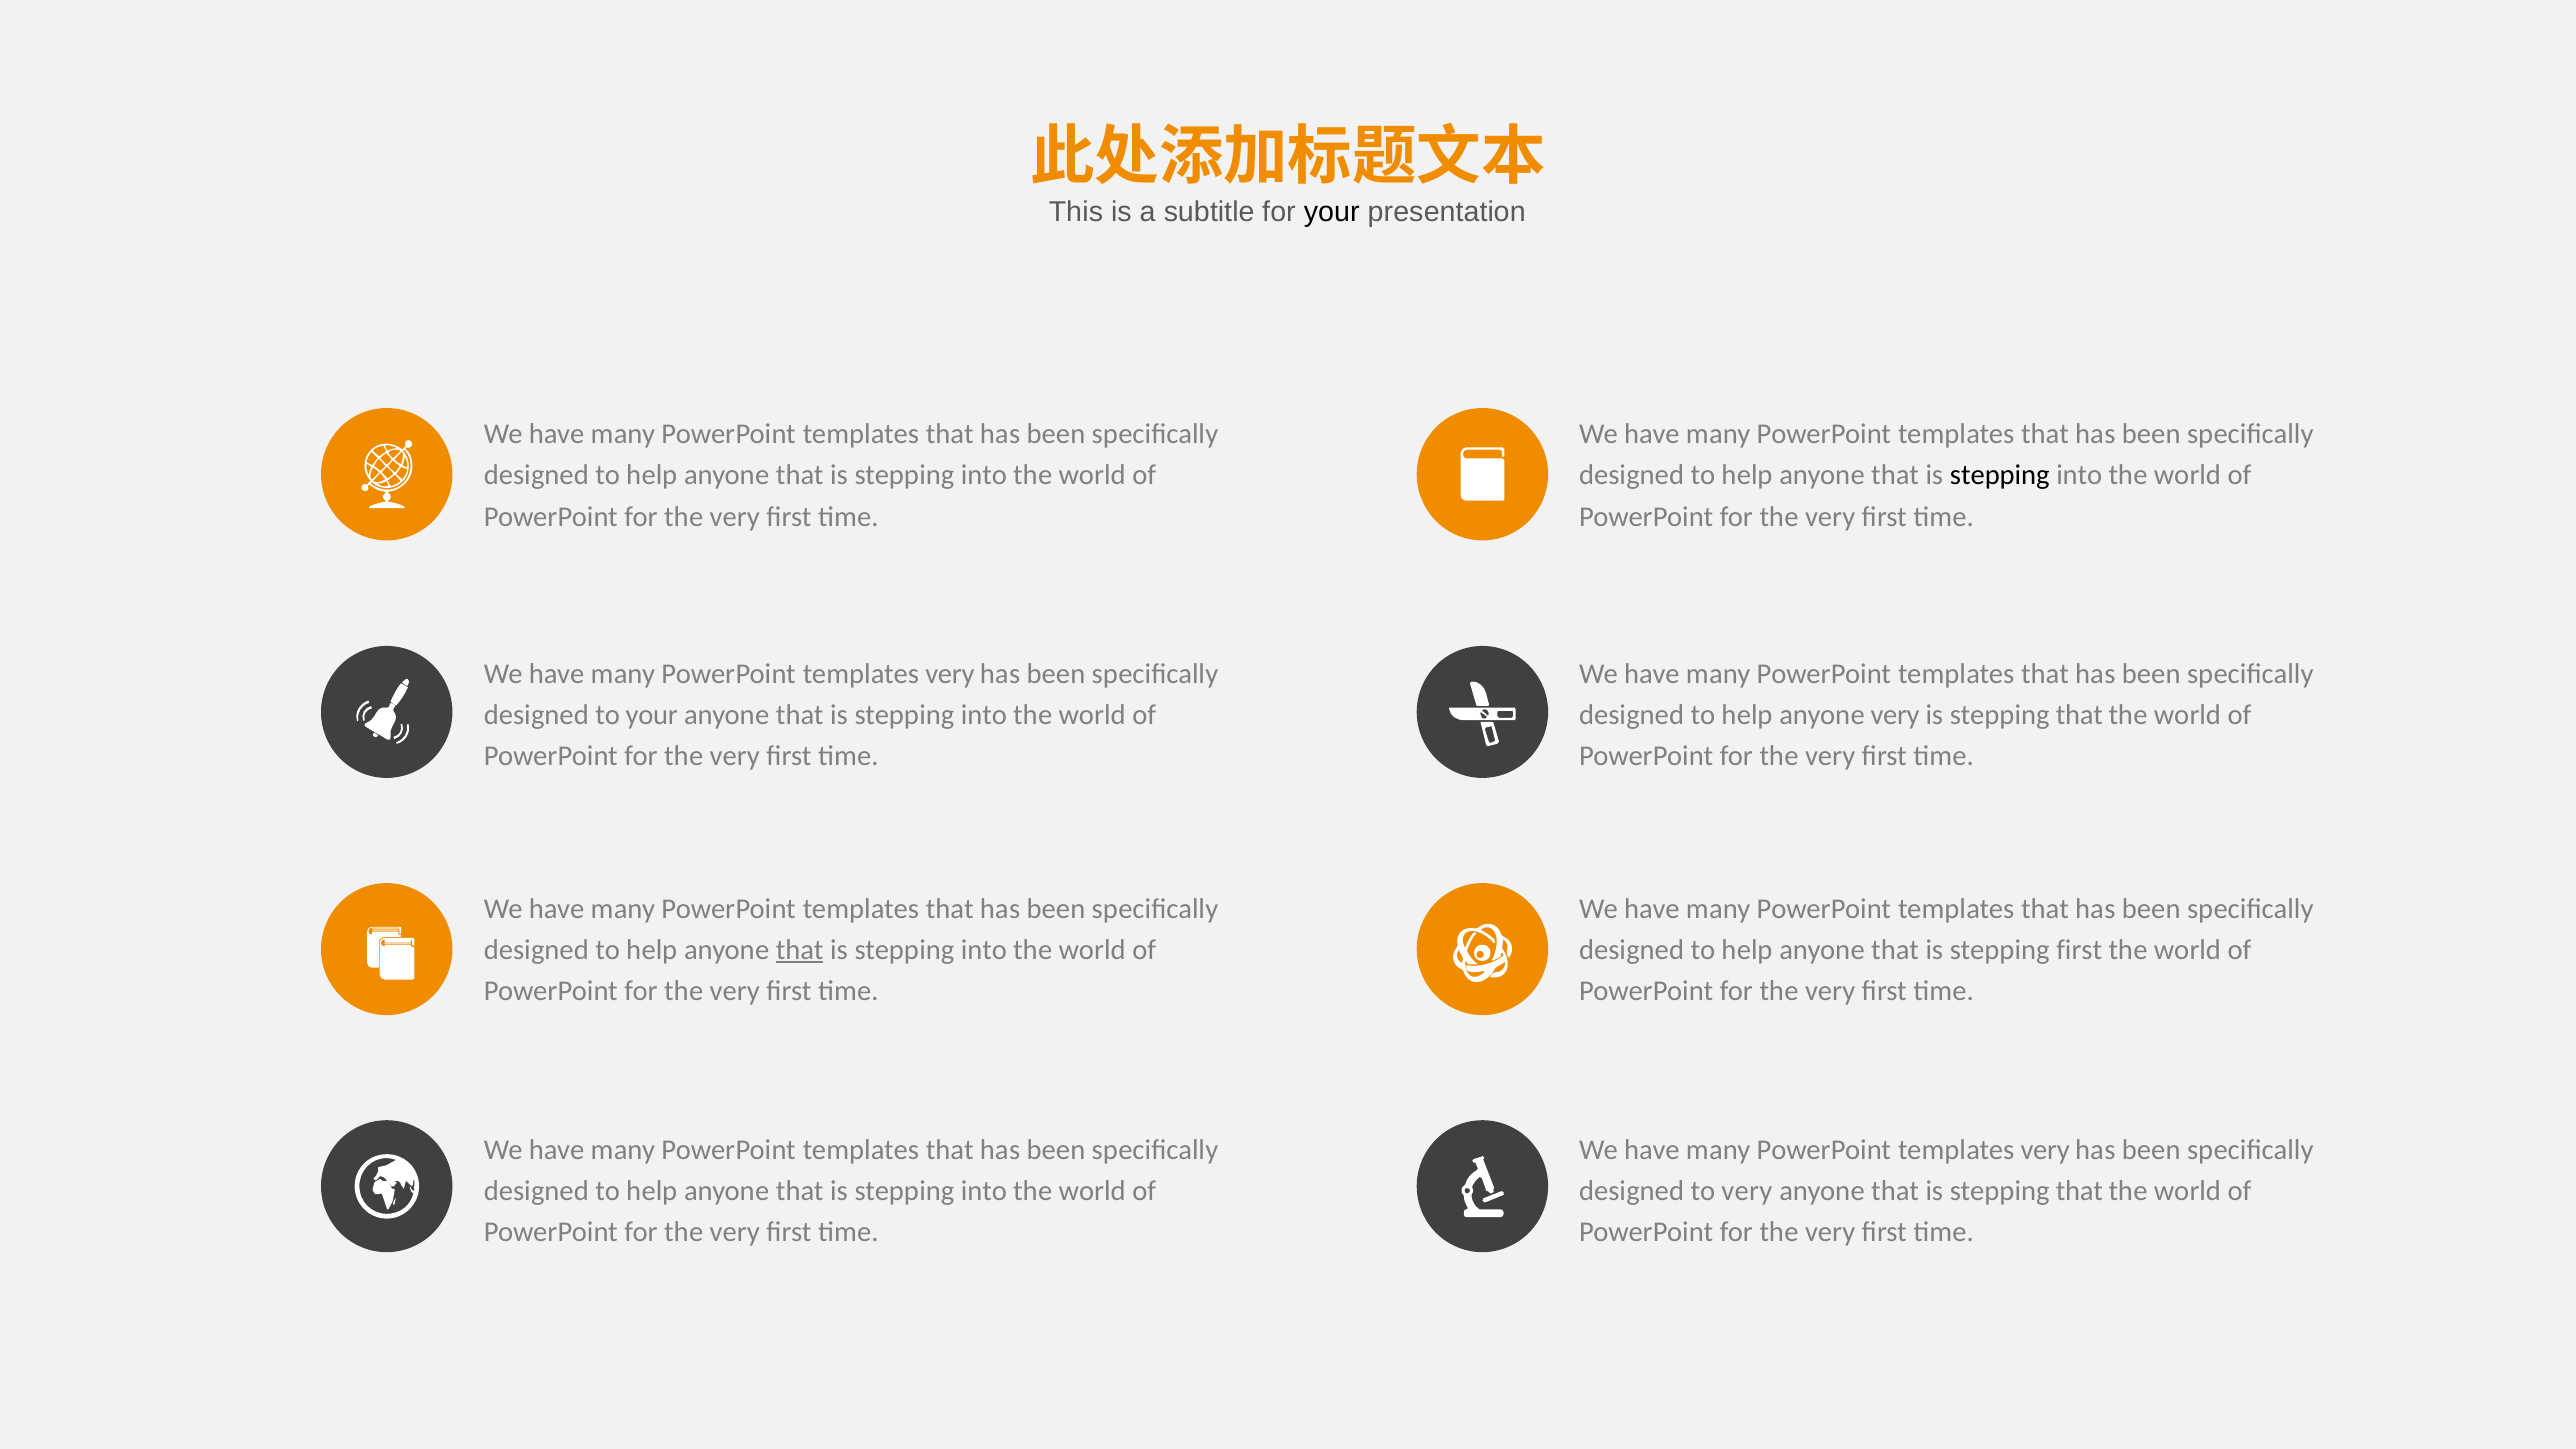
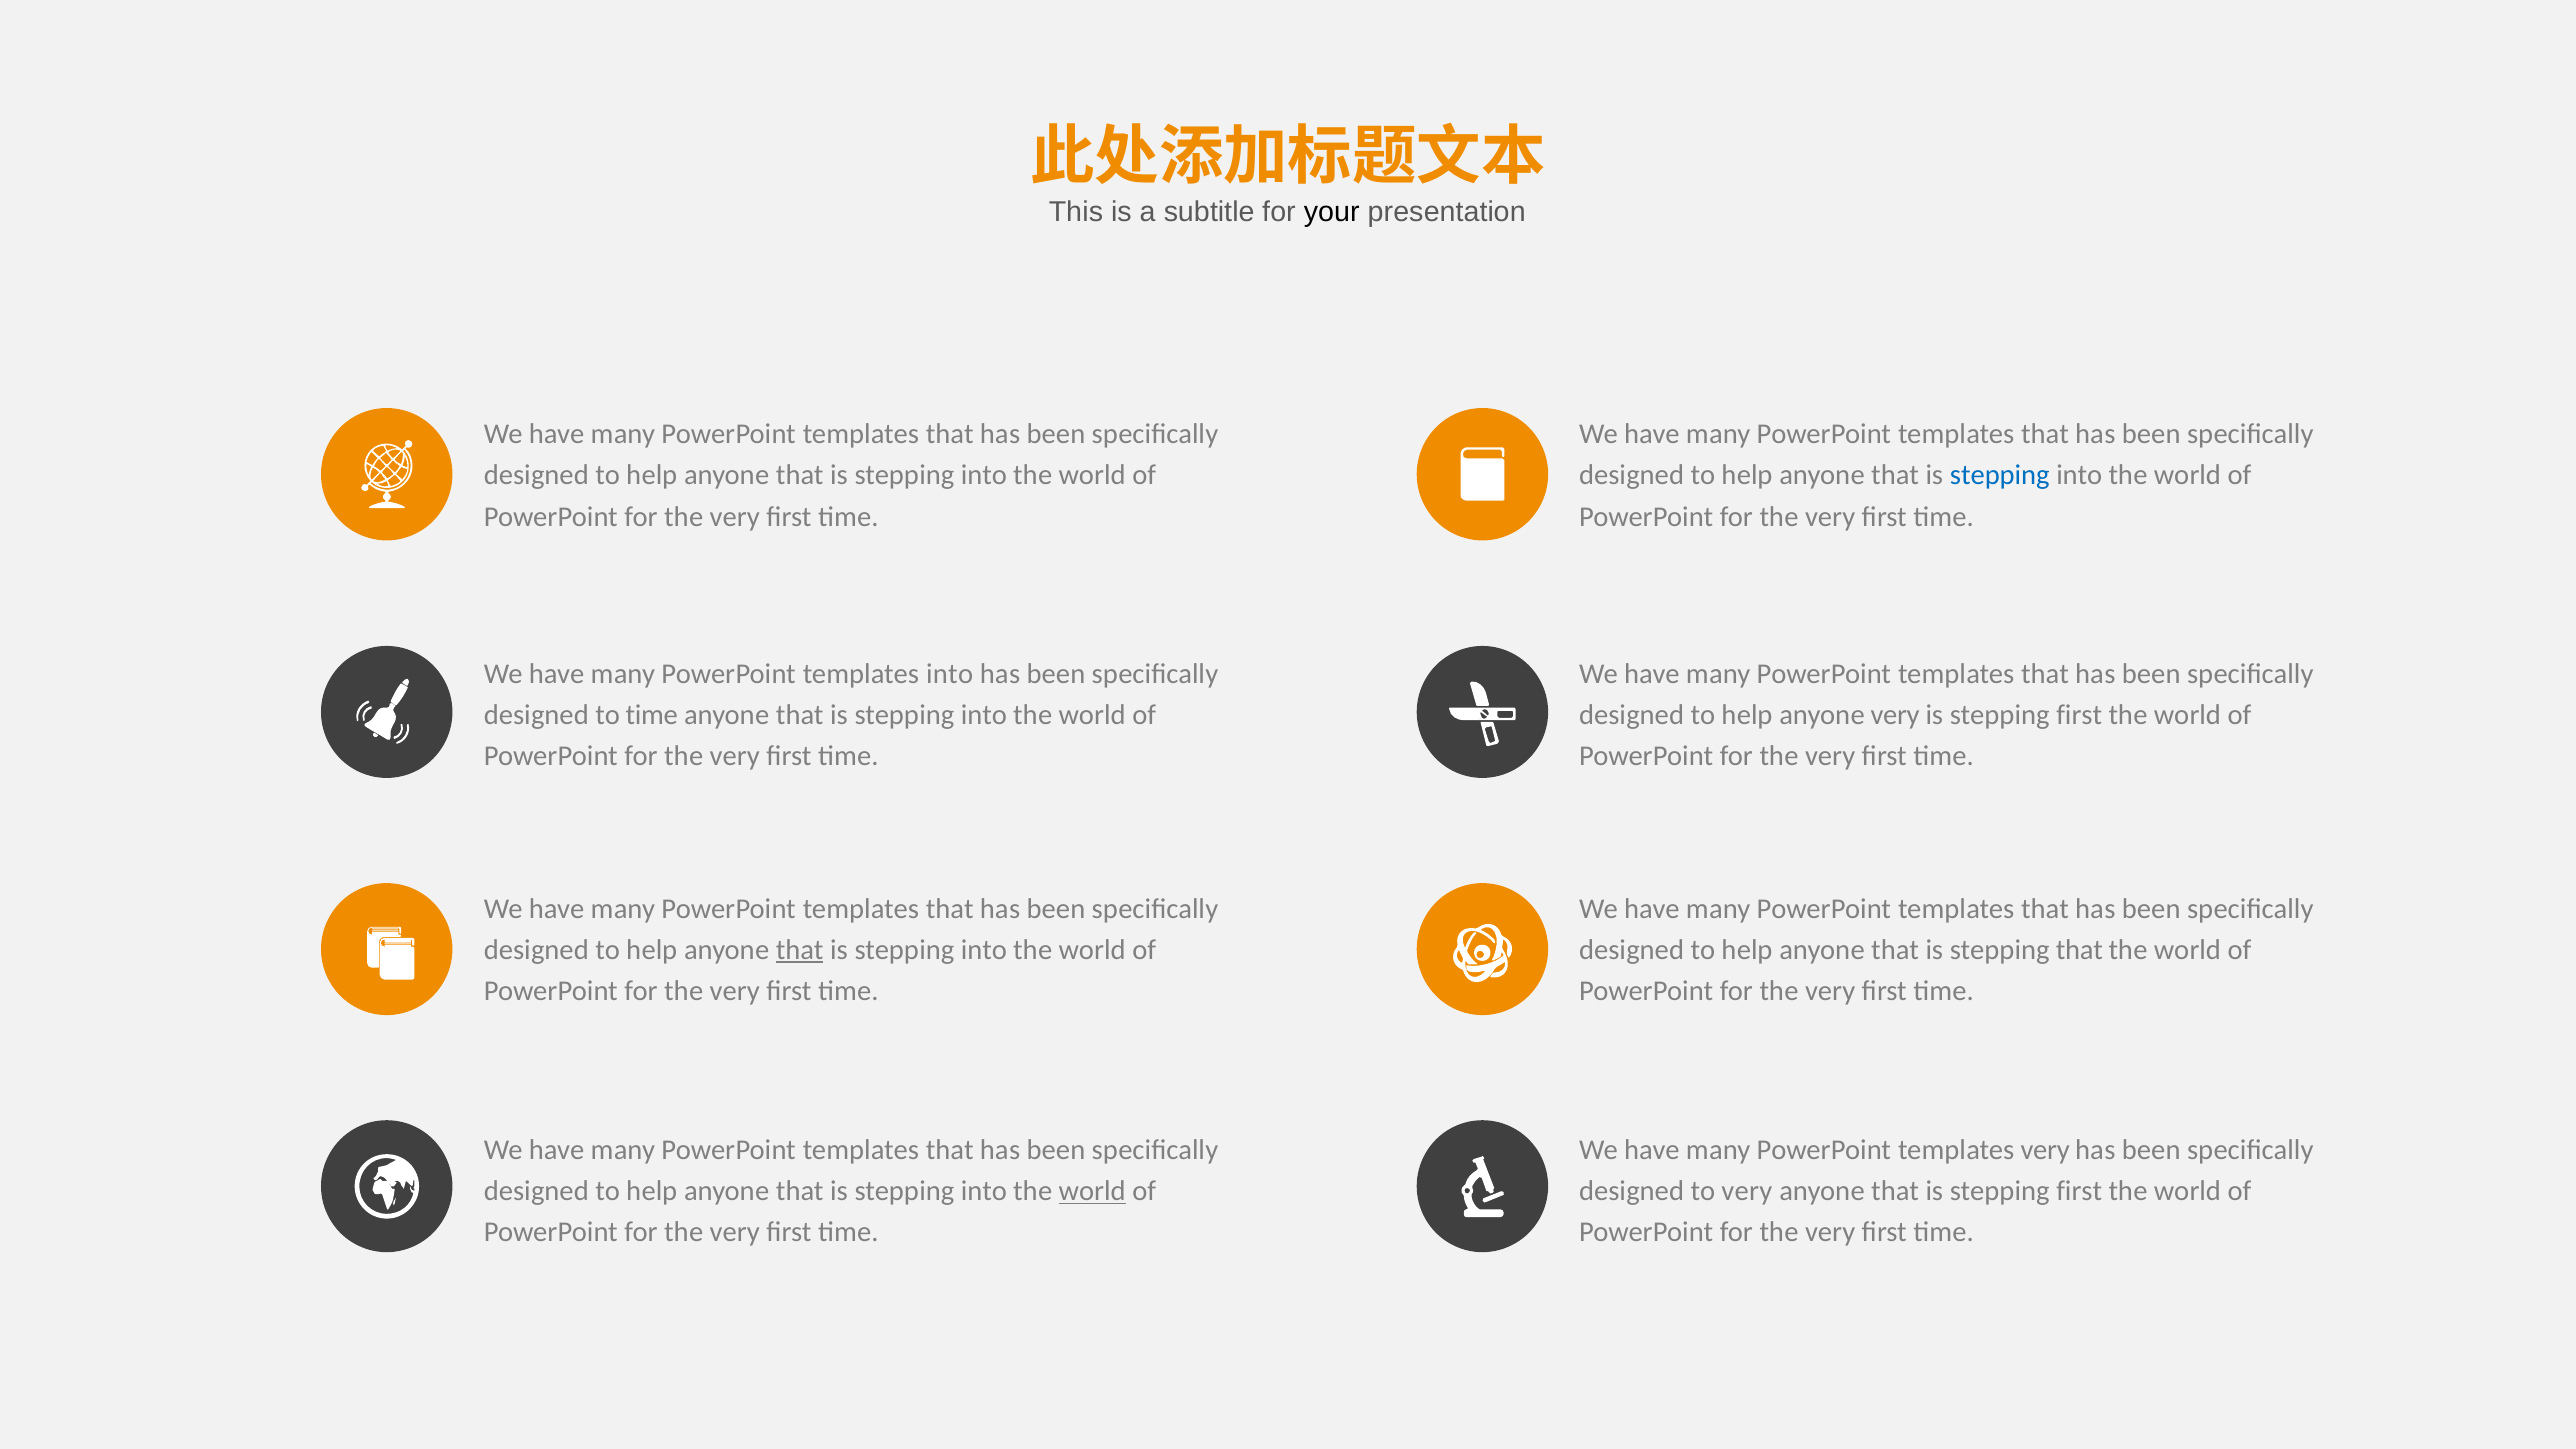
stepping at (2000, 475) colour: black -> blue
very at (950, 674): very -> into
to your: your -> time
that at (2079, 715): that -> first
stepping first: first -> that
world at (1092, 1191) underline: none -> present
that is stepping that: that -> first
